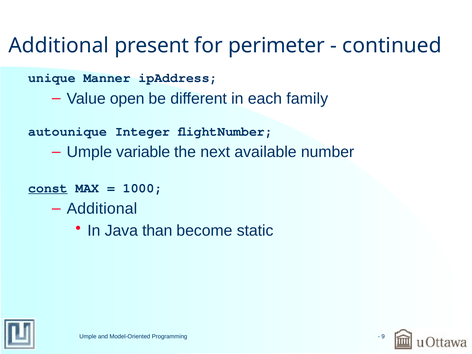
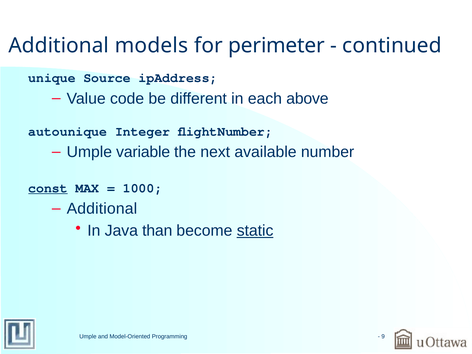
present: present -> models
Manner: Manner -> Source
open: open -> code
family: family -> above
static underline: none -> present
